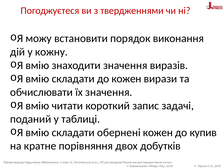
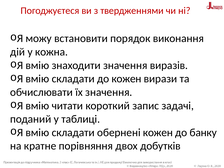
кожну: кожну -> кожна
купив: купив -> банку
